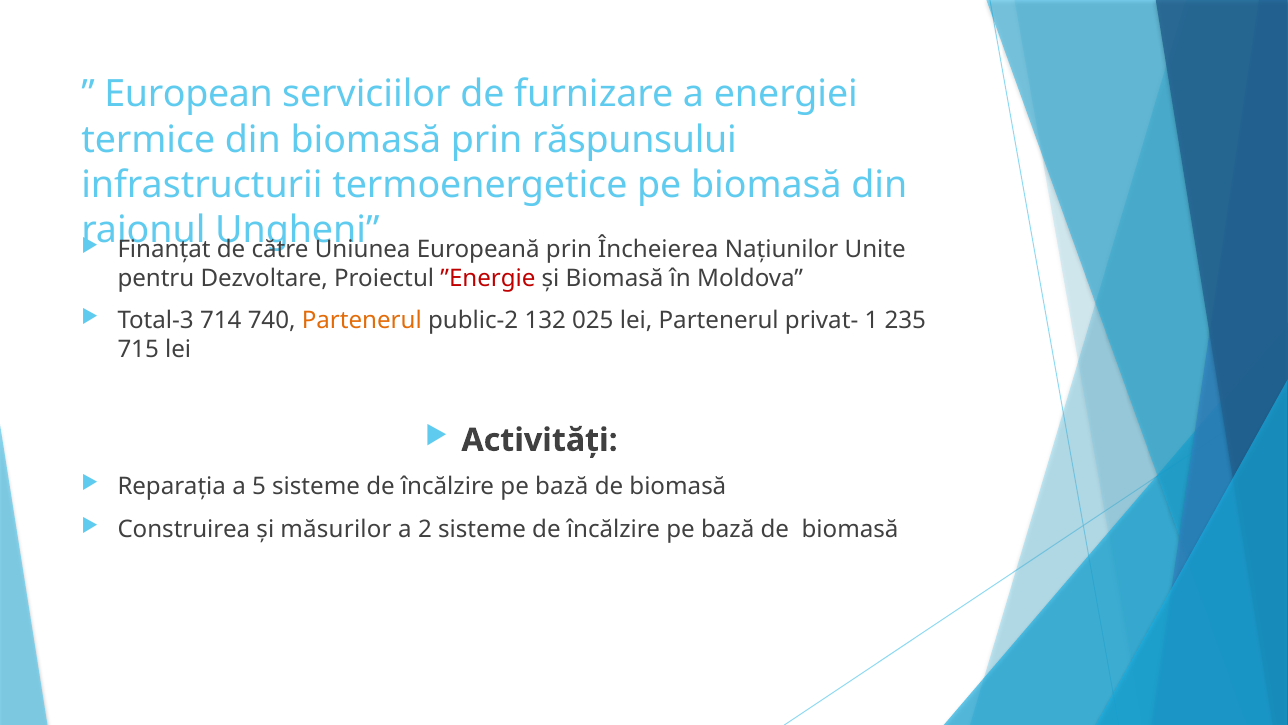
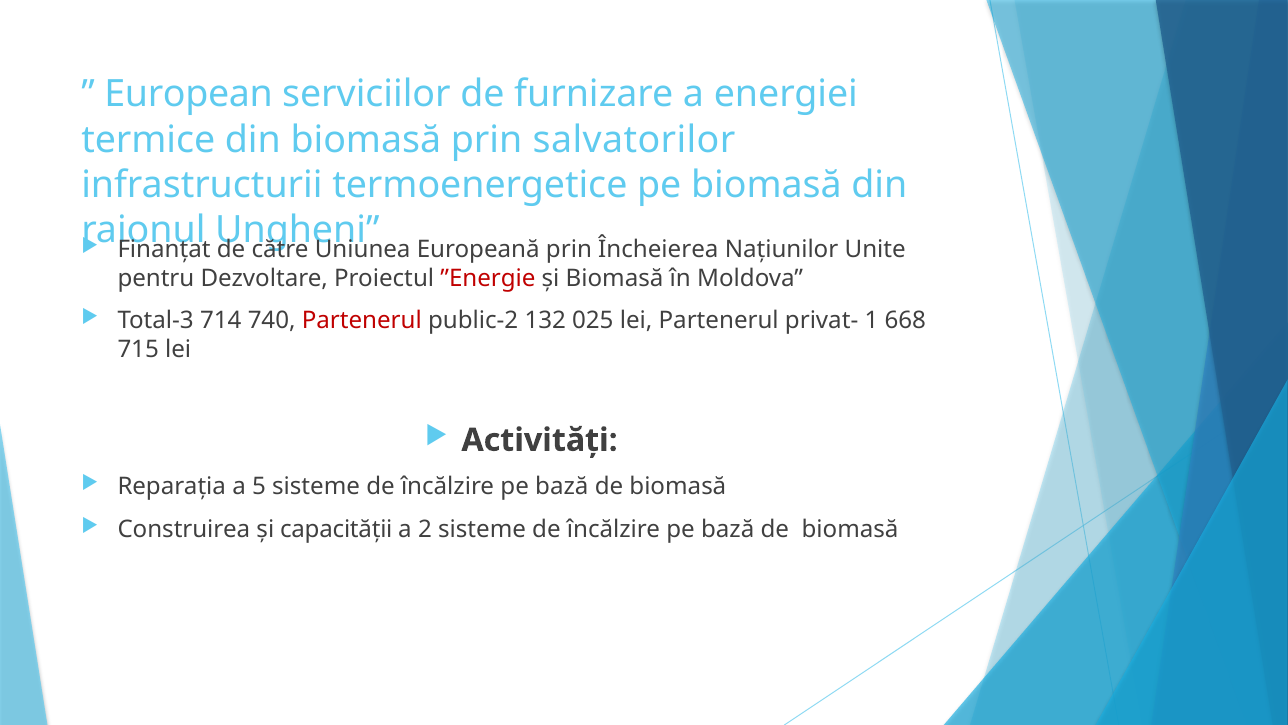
răspunsului: răspunsului -> salvatorilor
Partenerul at (362, 321) colour: orange -> red
235: 235 -> 668
măsurilor: măsurilor -> capacității
